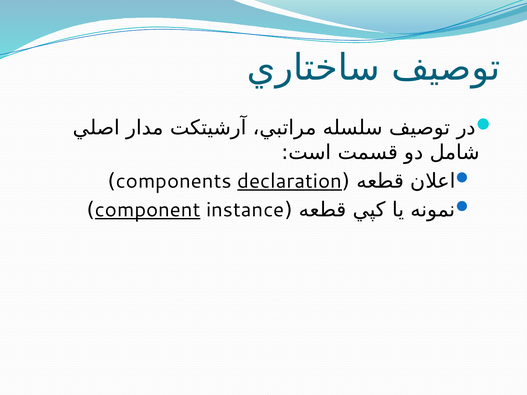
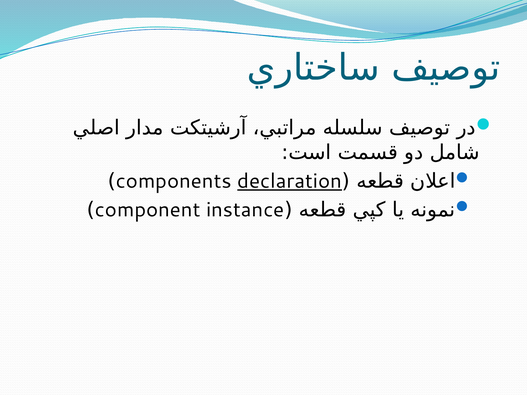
component underline: present -> none
